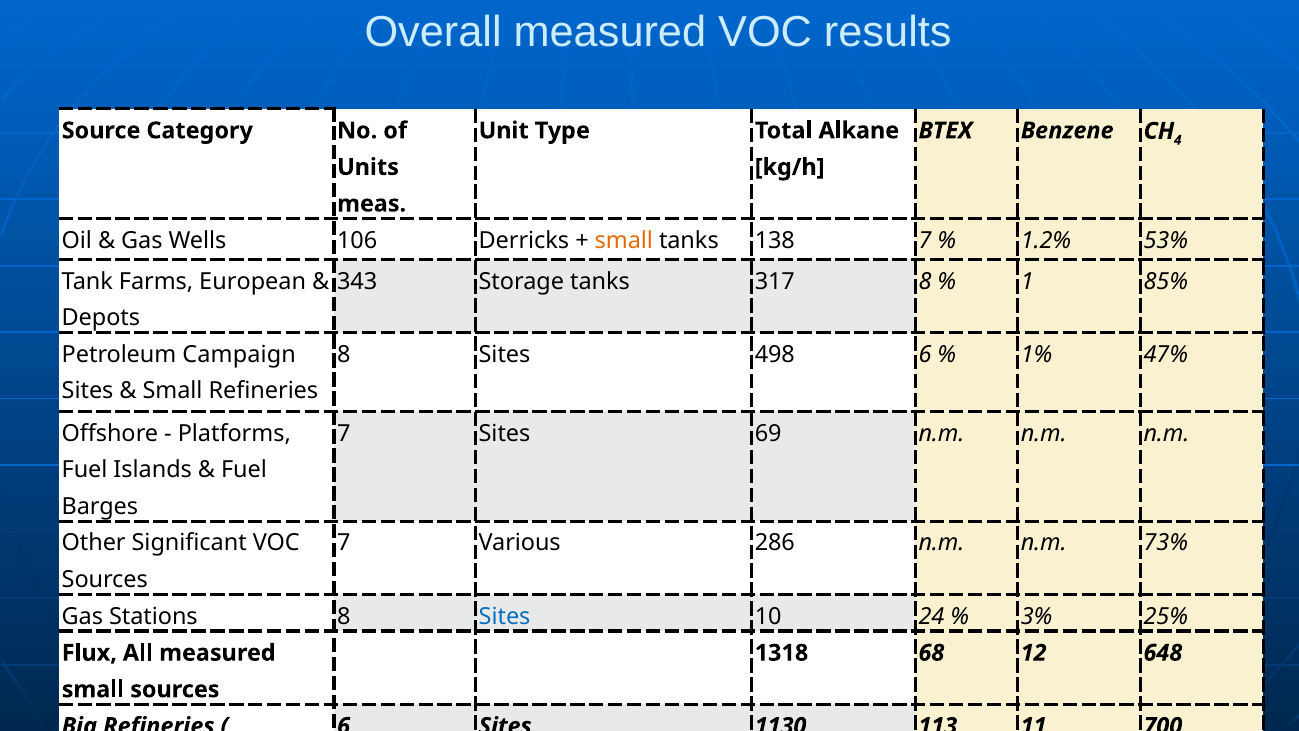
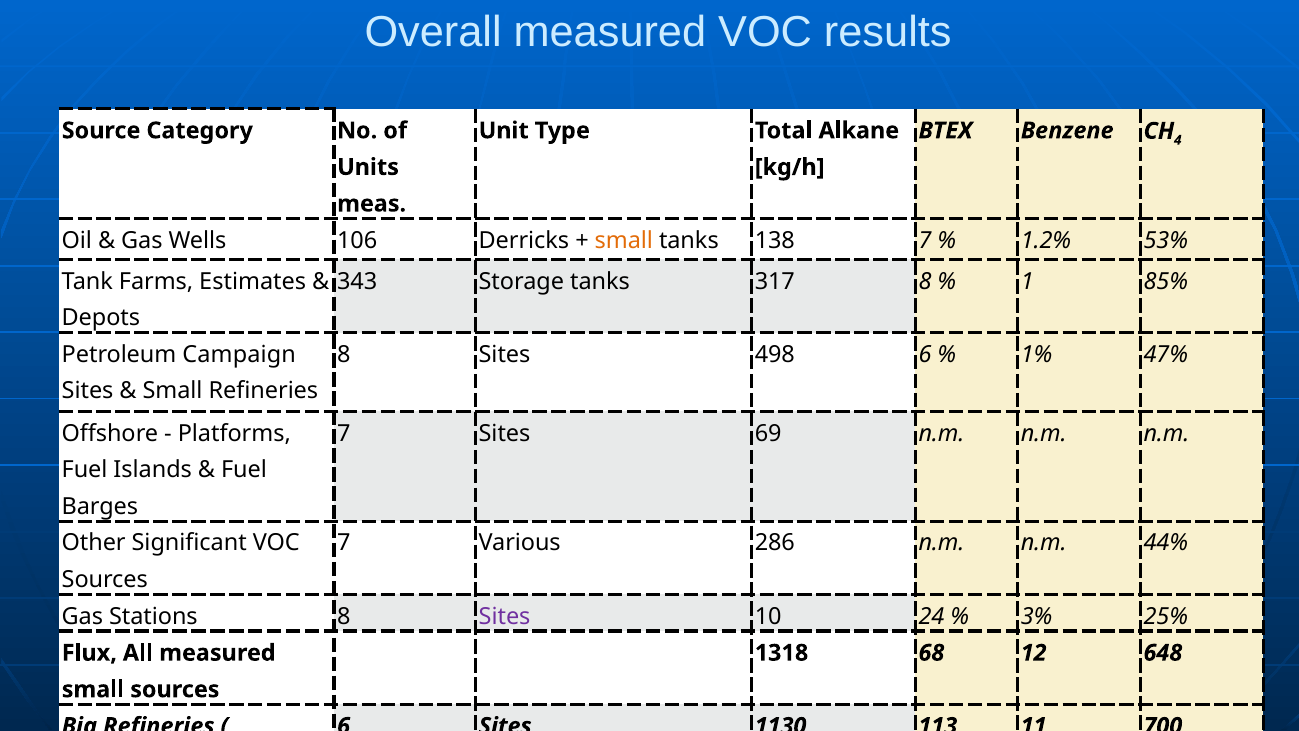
European: European -> Estimates
73%: 73% -> 44%
Sites at (505, 616) colour: blue -> purple
